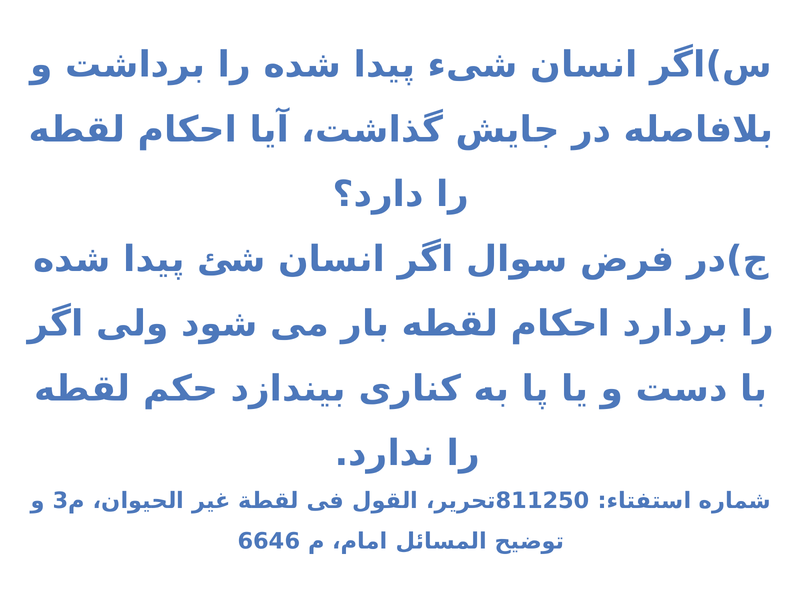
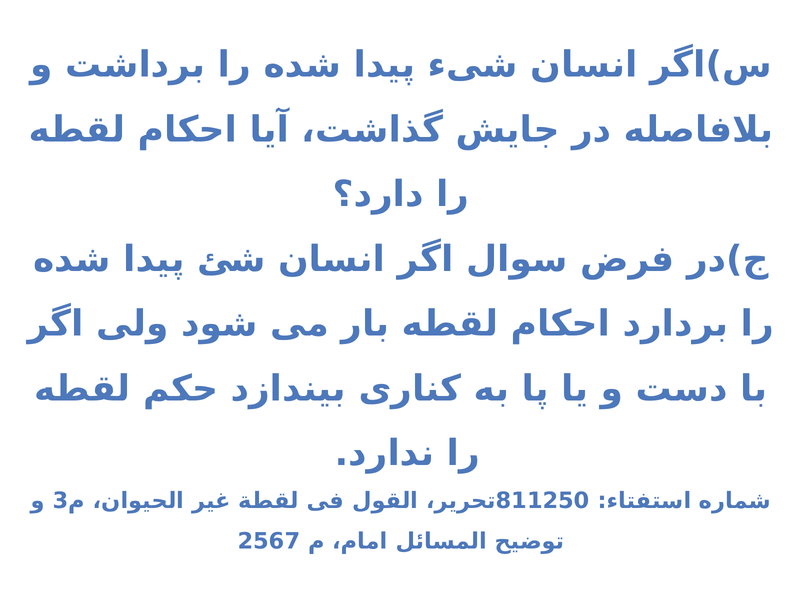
6646: 6646 -> 2567
